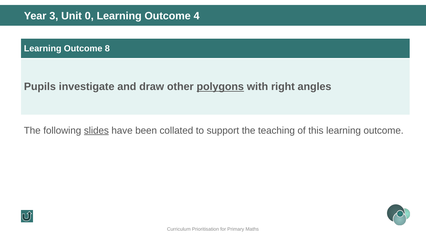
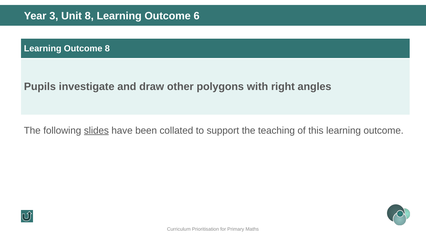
Unit 0: 0 -> 8
4: 4 -> 6
polygons underline: present -> none
